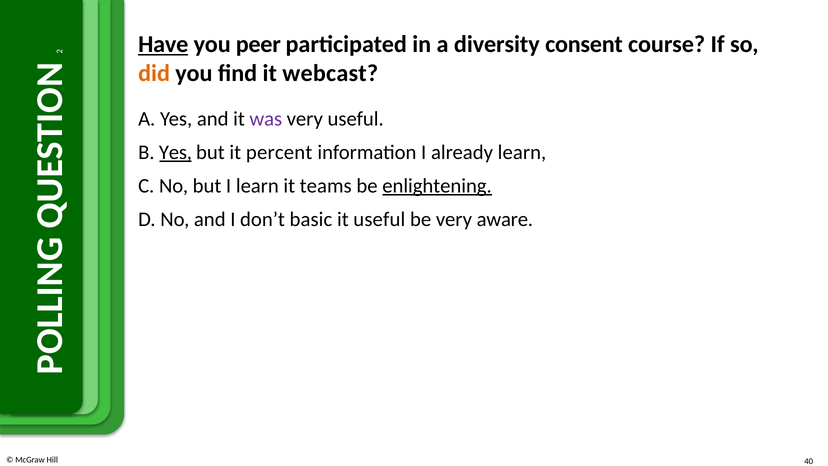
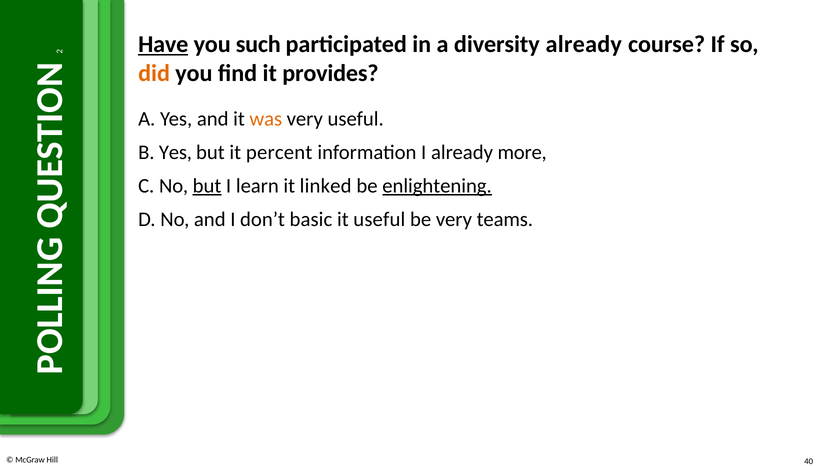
peer: peer -> such
diversity consent: consent -> already
webcast: webcast -> provides
was colour: purple -> orange
Yes at (175, 152) underline: present -> none
already learn: learn -> more
but at (207, 186) underline: none -> present
teams: teams -> linked
aware: aware -> teams
